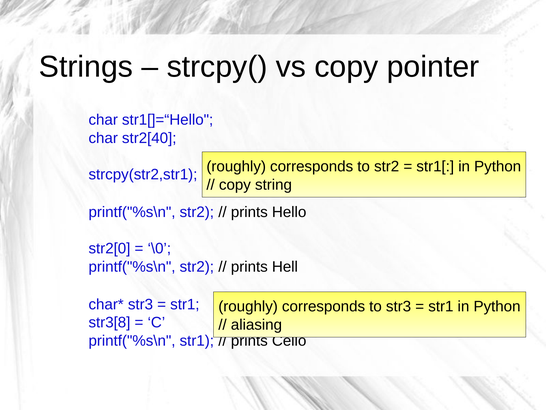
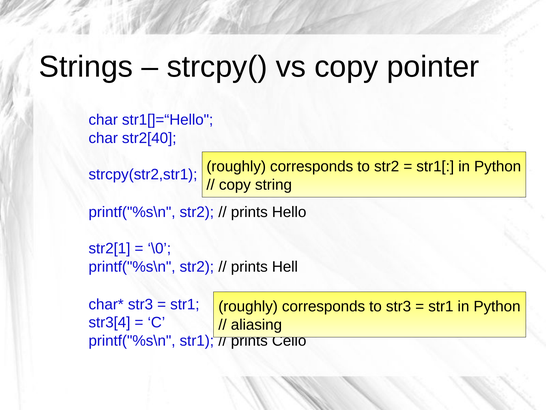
str2[0: str2[0 -> str2[1
str3[8: str3[8 -> str3[4
